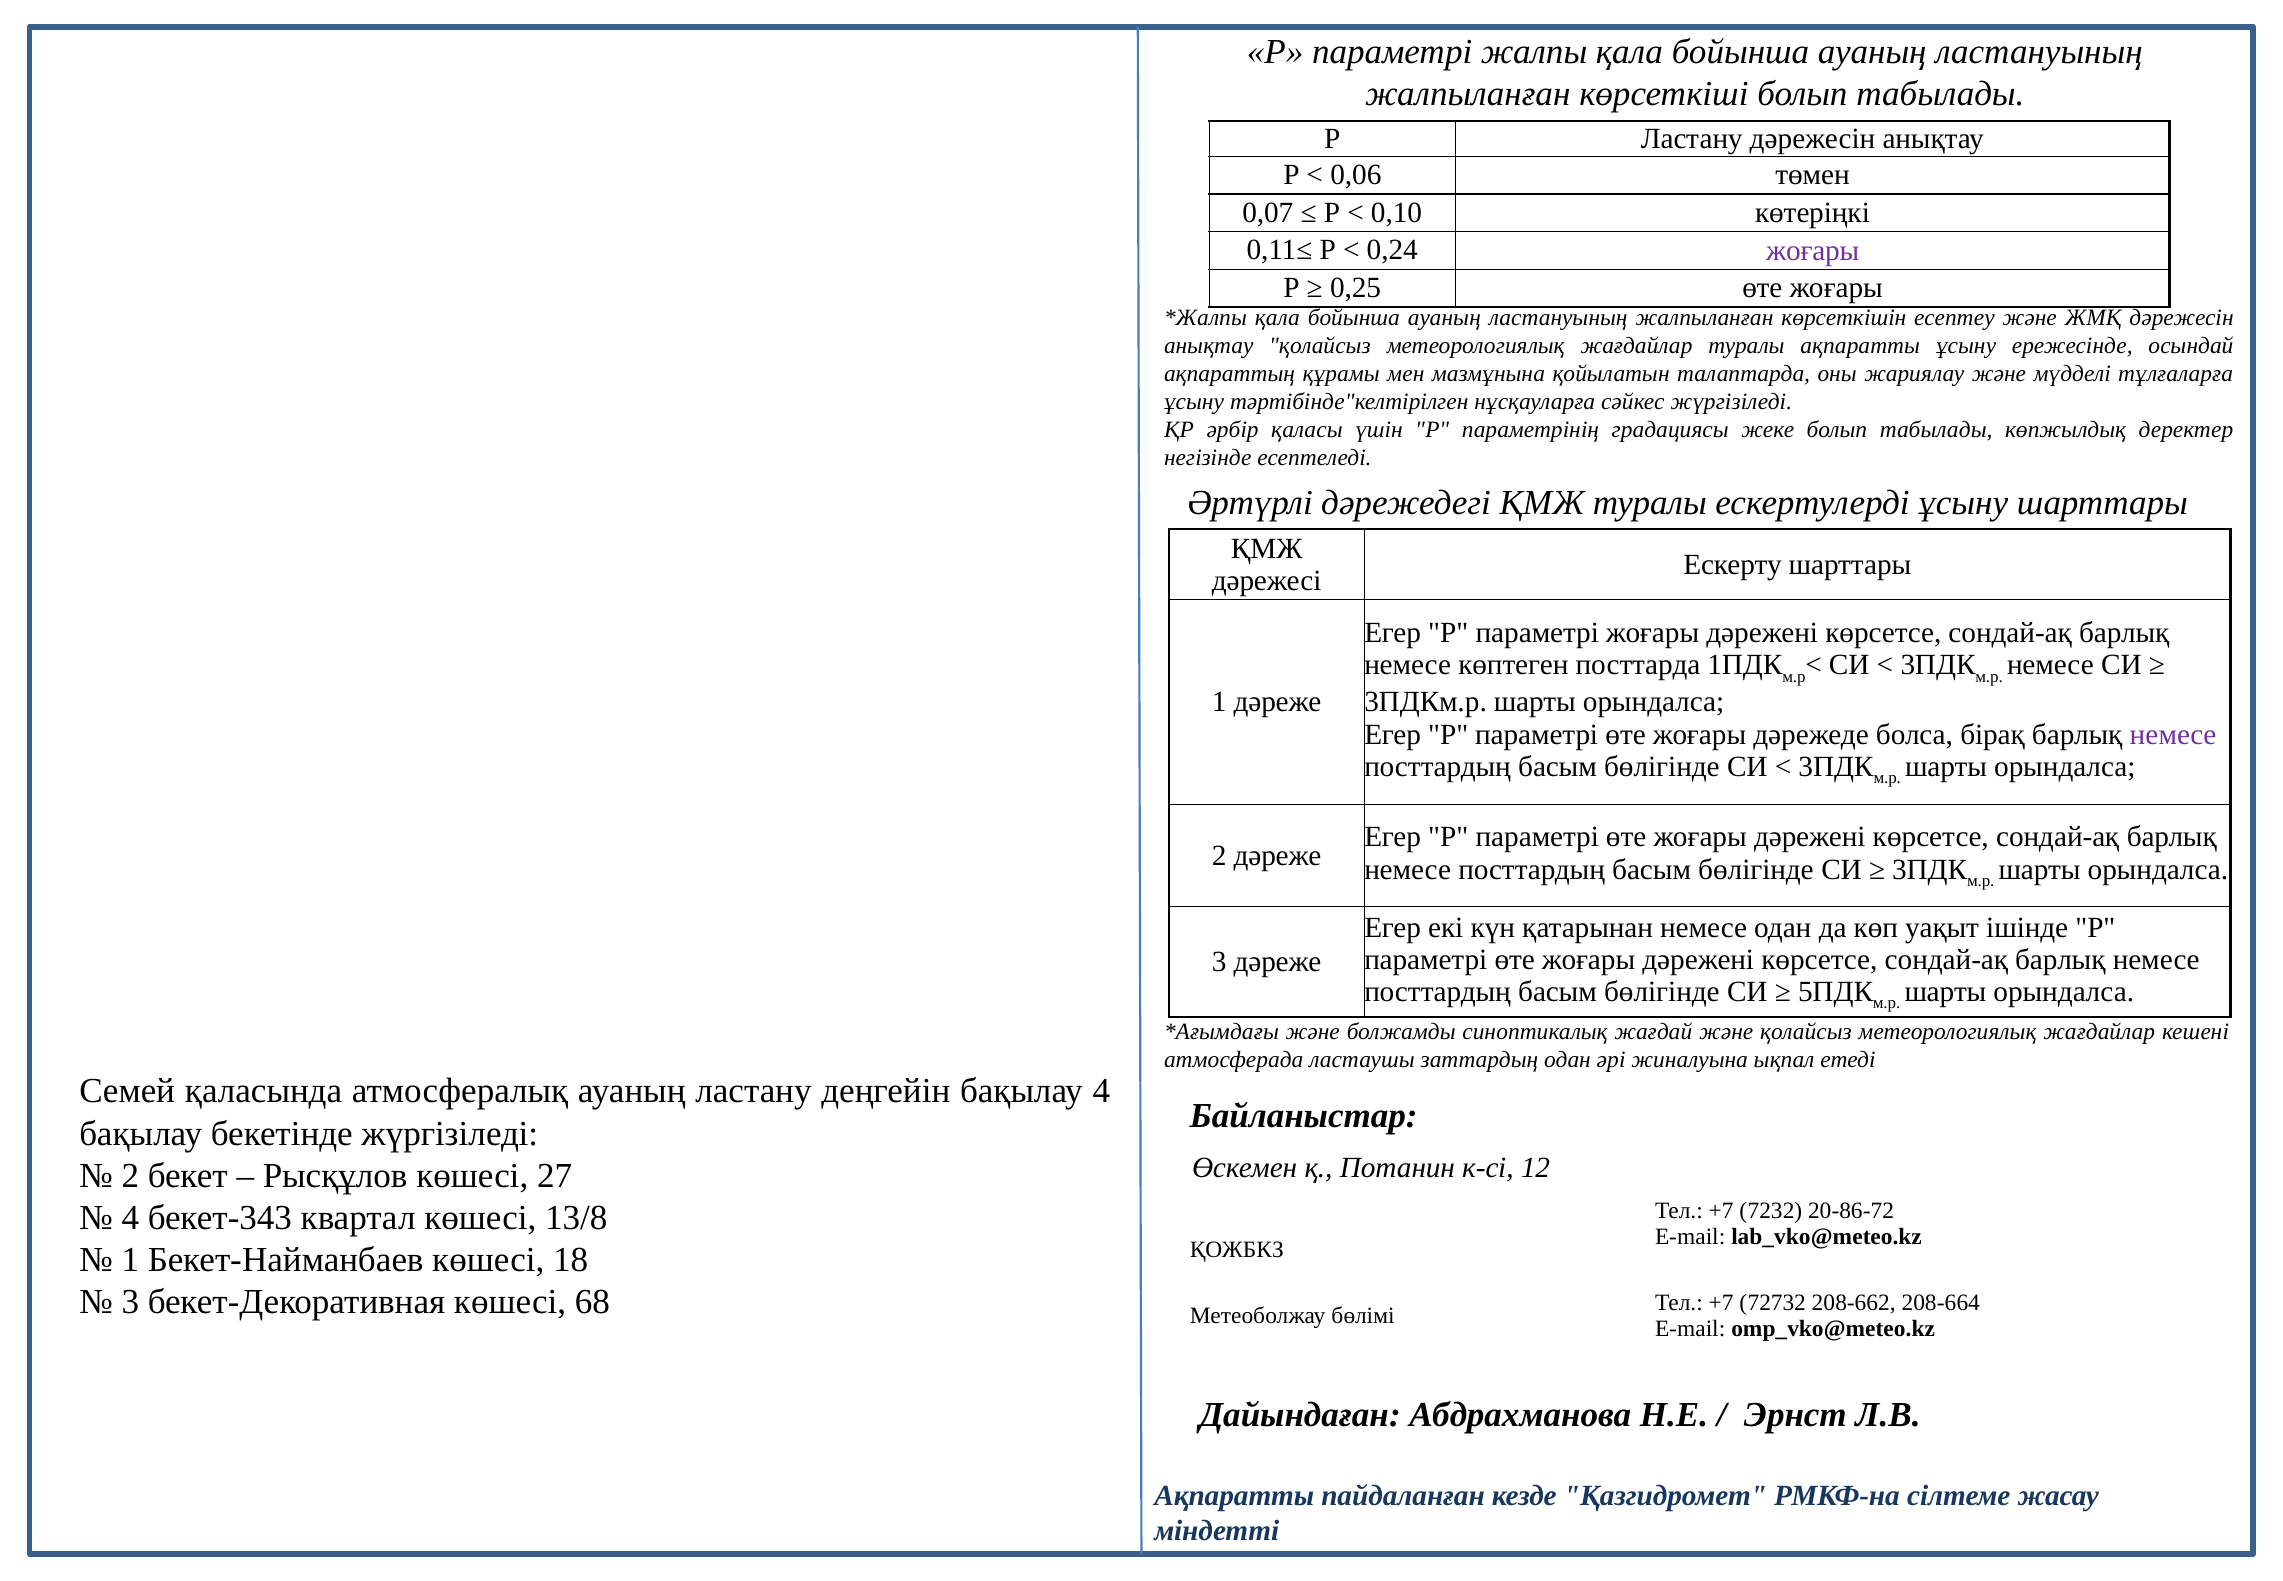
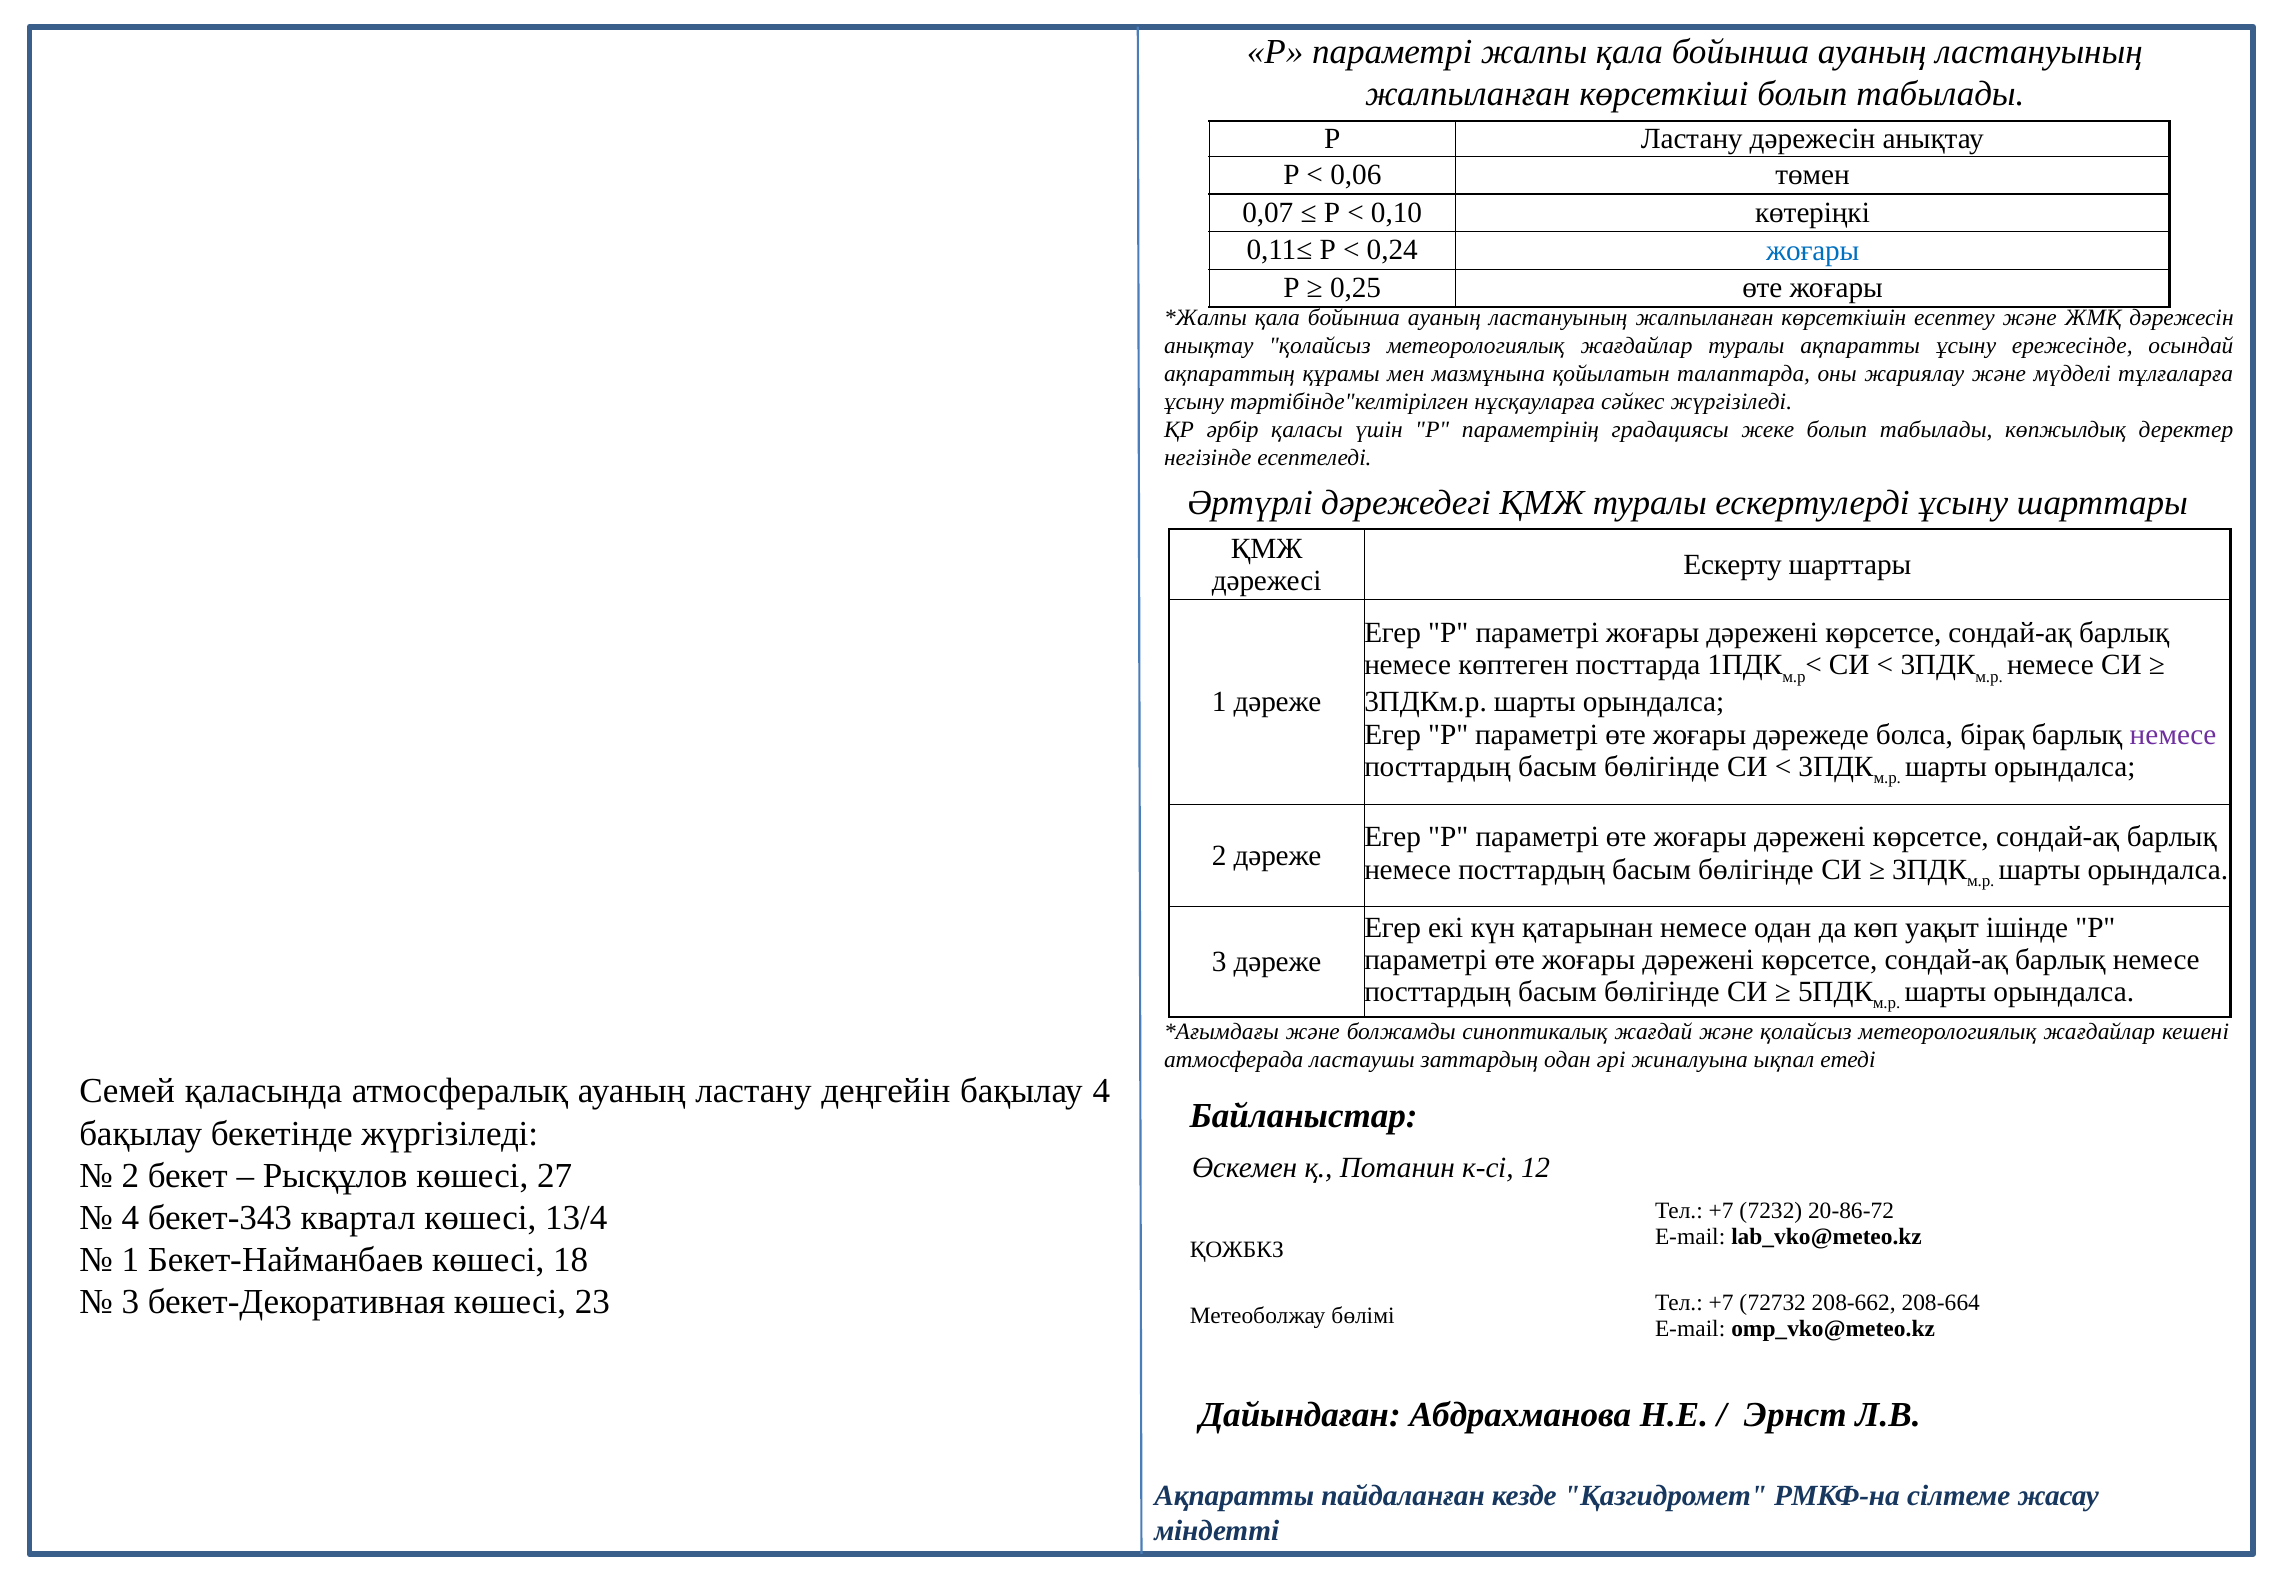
жоғары at (1813, 250) colour: purple -> blue
13/8: 13/8 -> 13/4
68: 68 -> 23
